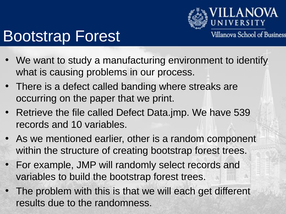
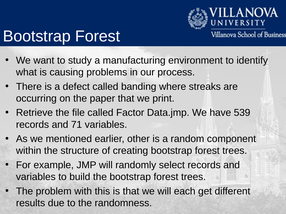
called Defect: Defect -> Factor
10: 10 -> 71
